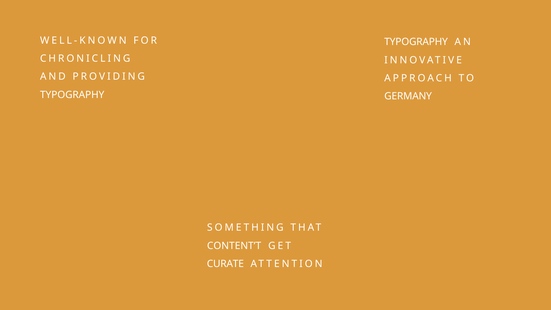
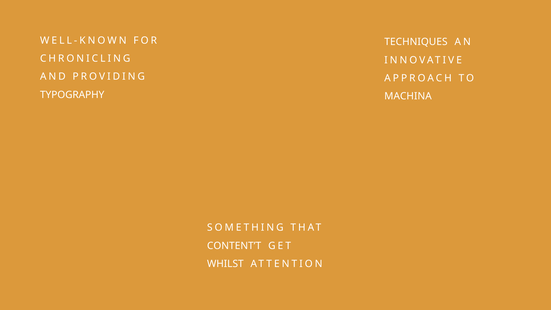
TYPOGRAPHY at (416, 42): TYPOGRAPHY -> TECHNIQUES
GERMANY: GERMANY -> MACHINA
CURATE: CURATE -> WHILST
